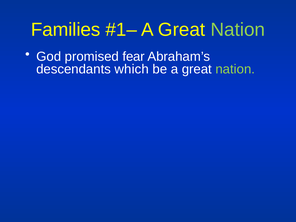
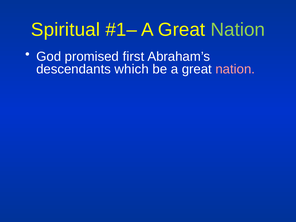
Families: Families -> Spiritual
fear: fear -> first
nation at (235, 69) colour: light green -> pink
